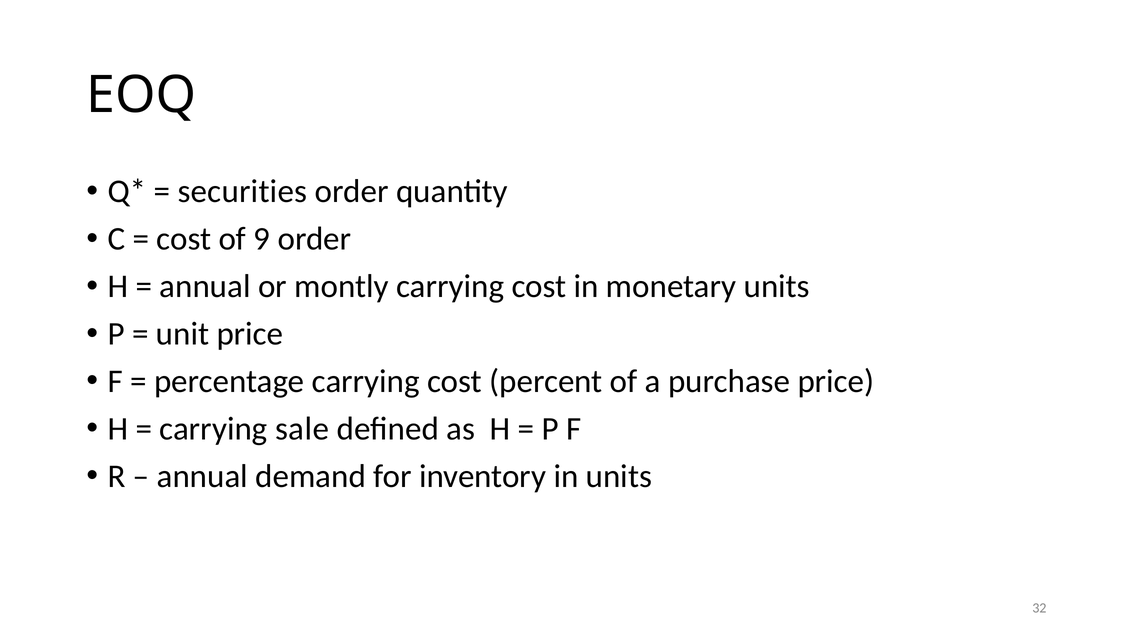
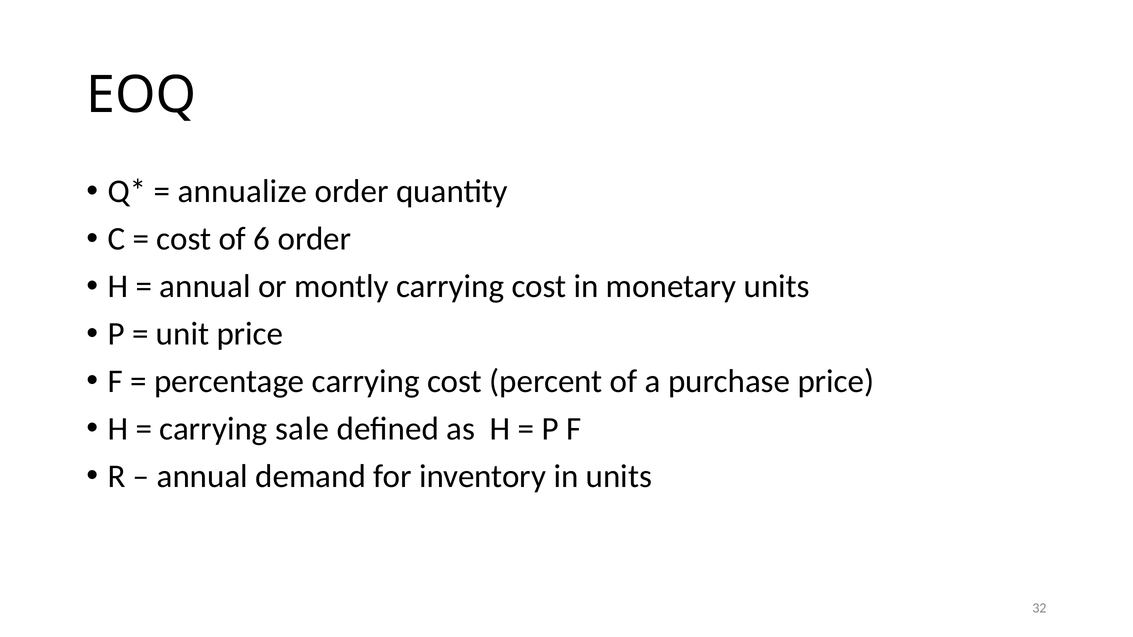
securities: securities -> annualize
9: 9 -> 6
